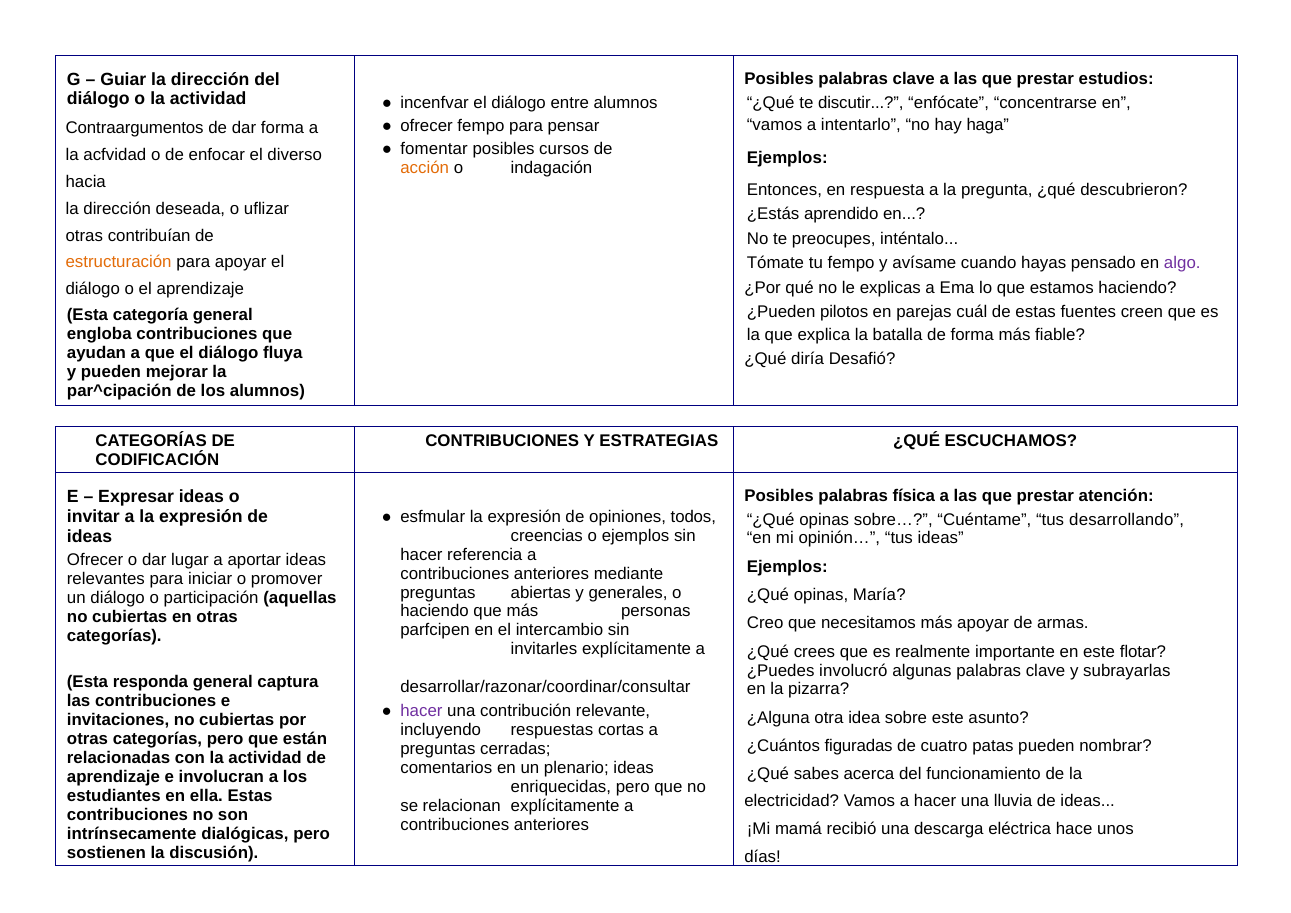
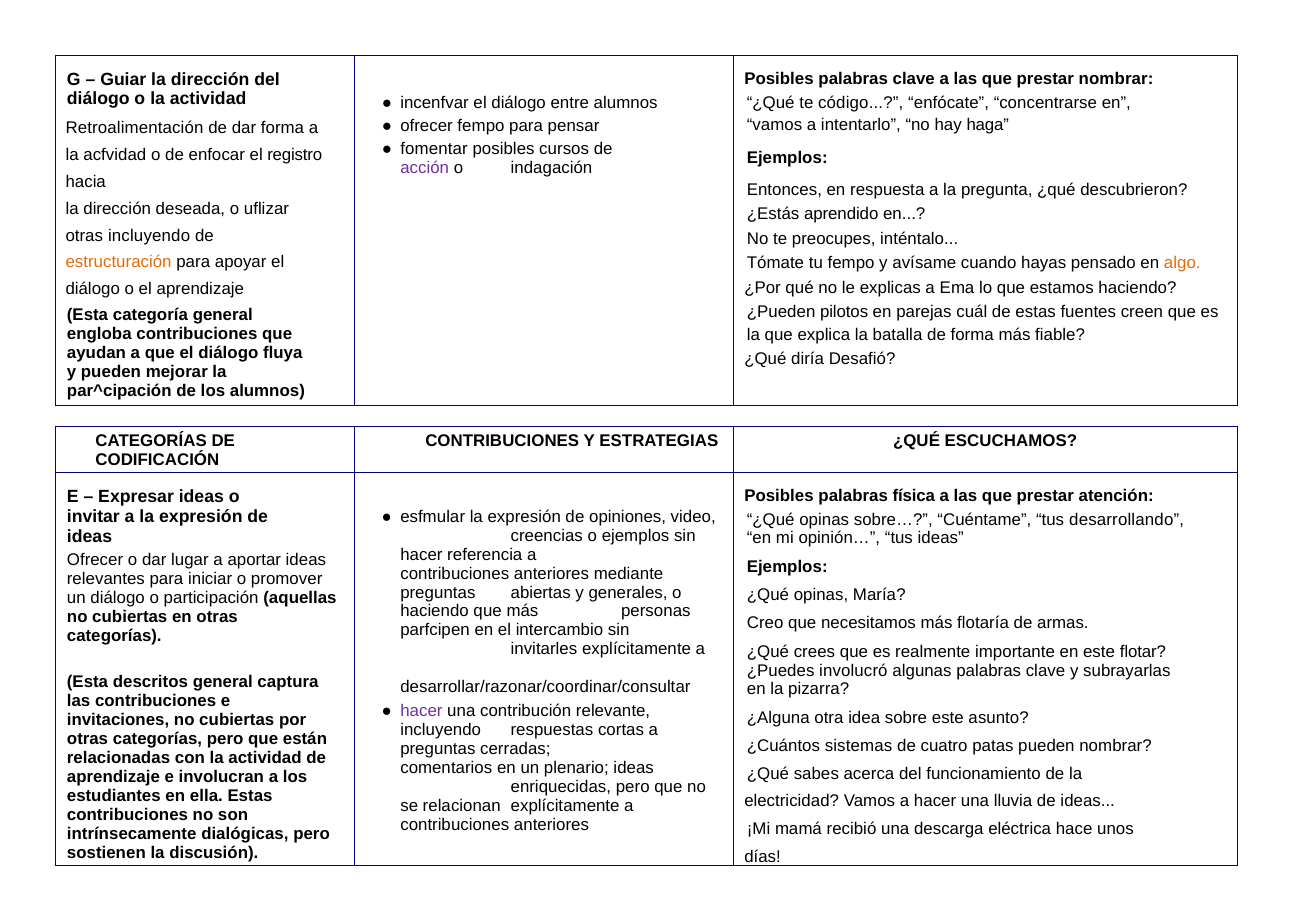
prestar estudios: estudios -> nombrar
discutir: discutir -> código
Contraargumentos: Contraargumentos -> Retroalimentación
diverso: diverso -> registro
acción colour: orange -> purple
otras contribuían: contribuían -> incluyendo
algo colour: purple -> orange
todos: todos -> video
más apoyar: apoyar -> ﬂotaría
responda: responda -> descritos
figuradas: figuradas -> sistemas
